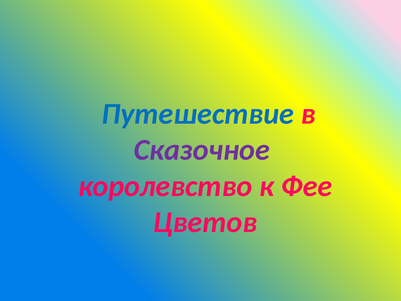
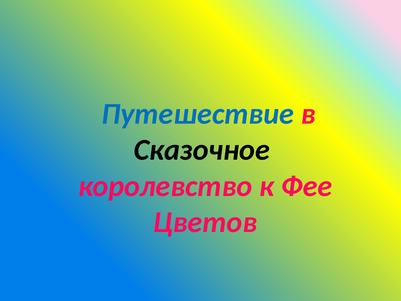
Сказочное colour: purple -> black
